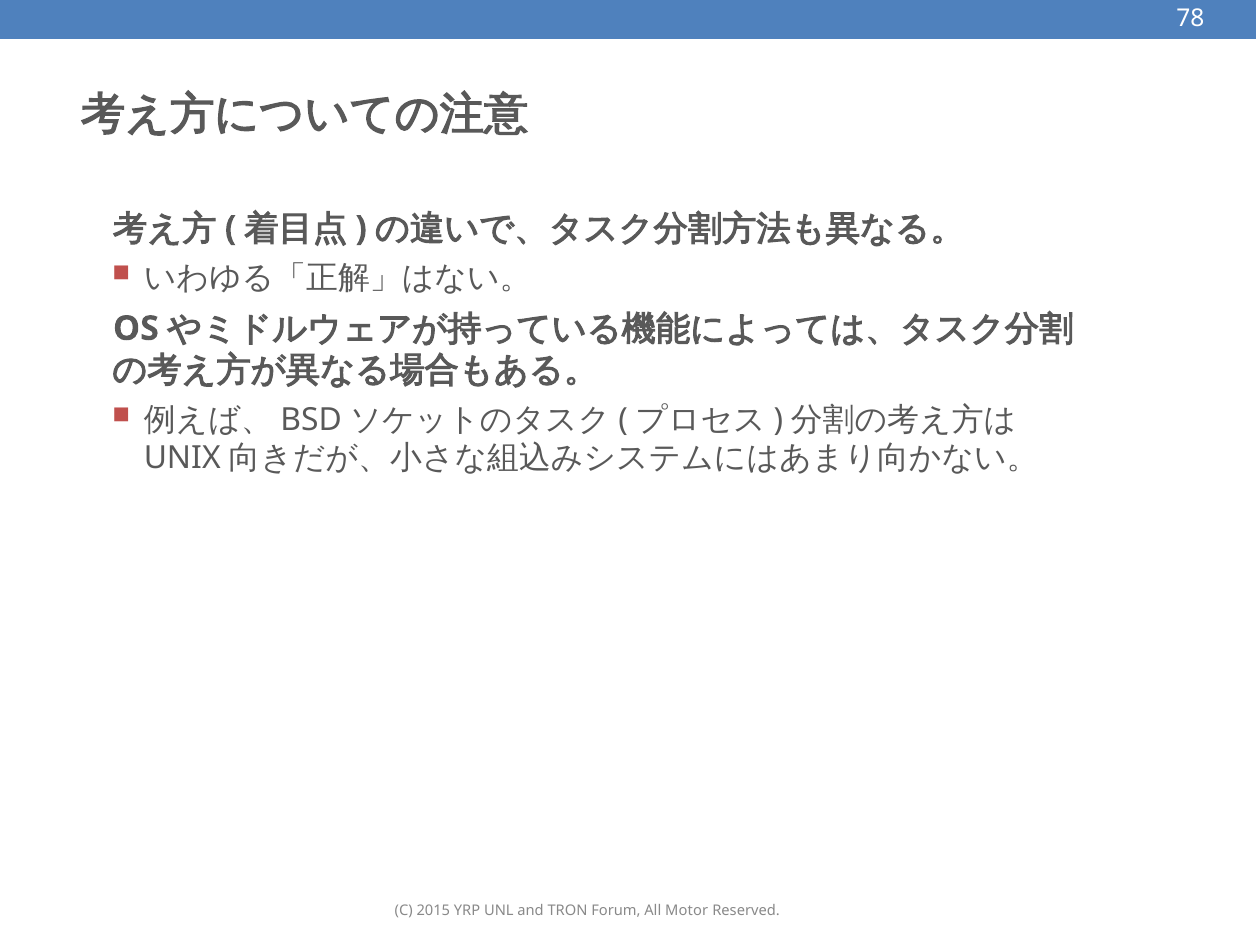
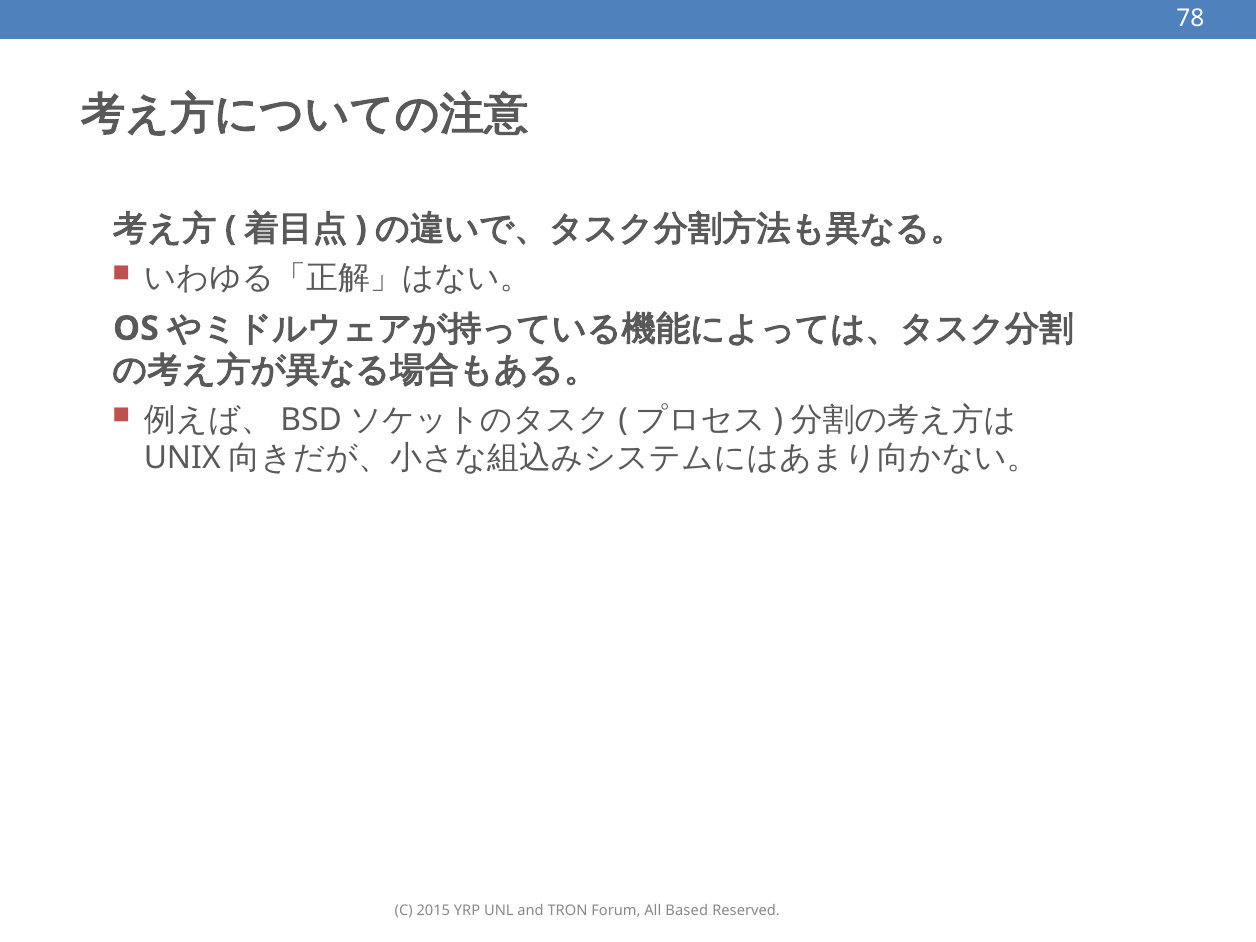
Motor: Motor -> Based
